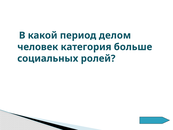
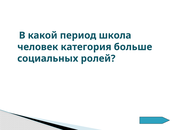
делом: делом -> школа
